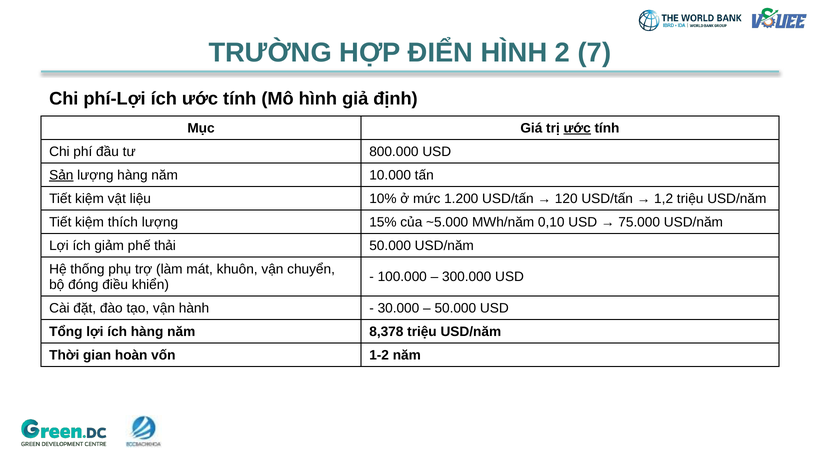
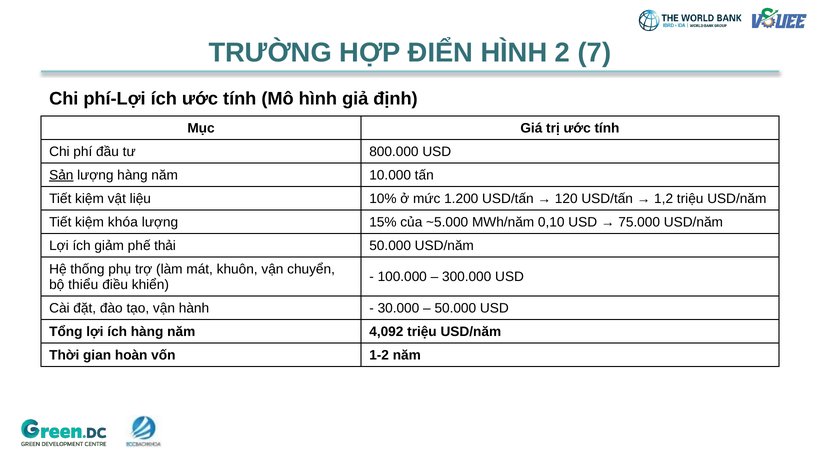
ước at (577, 128) underline: present -> none
thích: thích -> khóa
đóng: đóng -> thiểu
8,378: 8,378 -> 4,092
